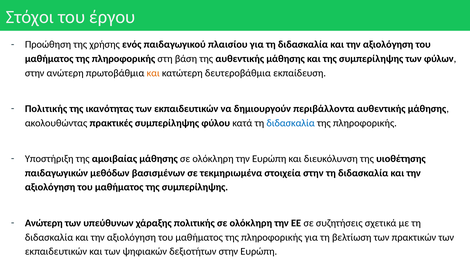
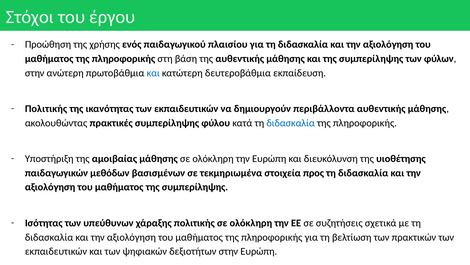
και at (153, 73) colour: orange -> blue
στοιχεία στην: στην -> προς
Ανώτερη at (44, 223): Ανώτερη -> Ισότητας
